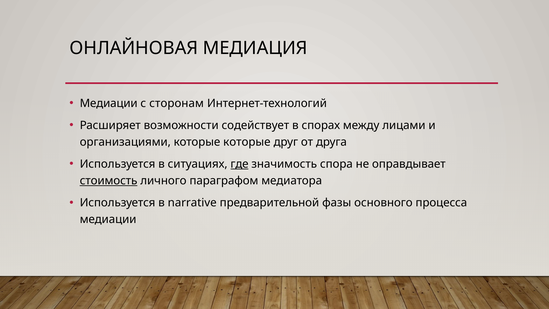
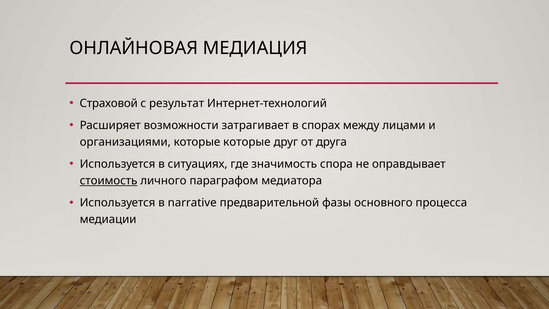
Медиации at (109, 103): Медиации -> Страховой
сторонам: сторонам -> результат
содействует: содействует -> затрагивает
где underline: present -> none
